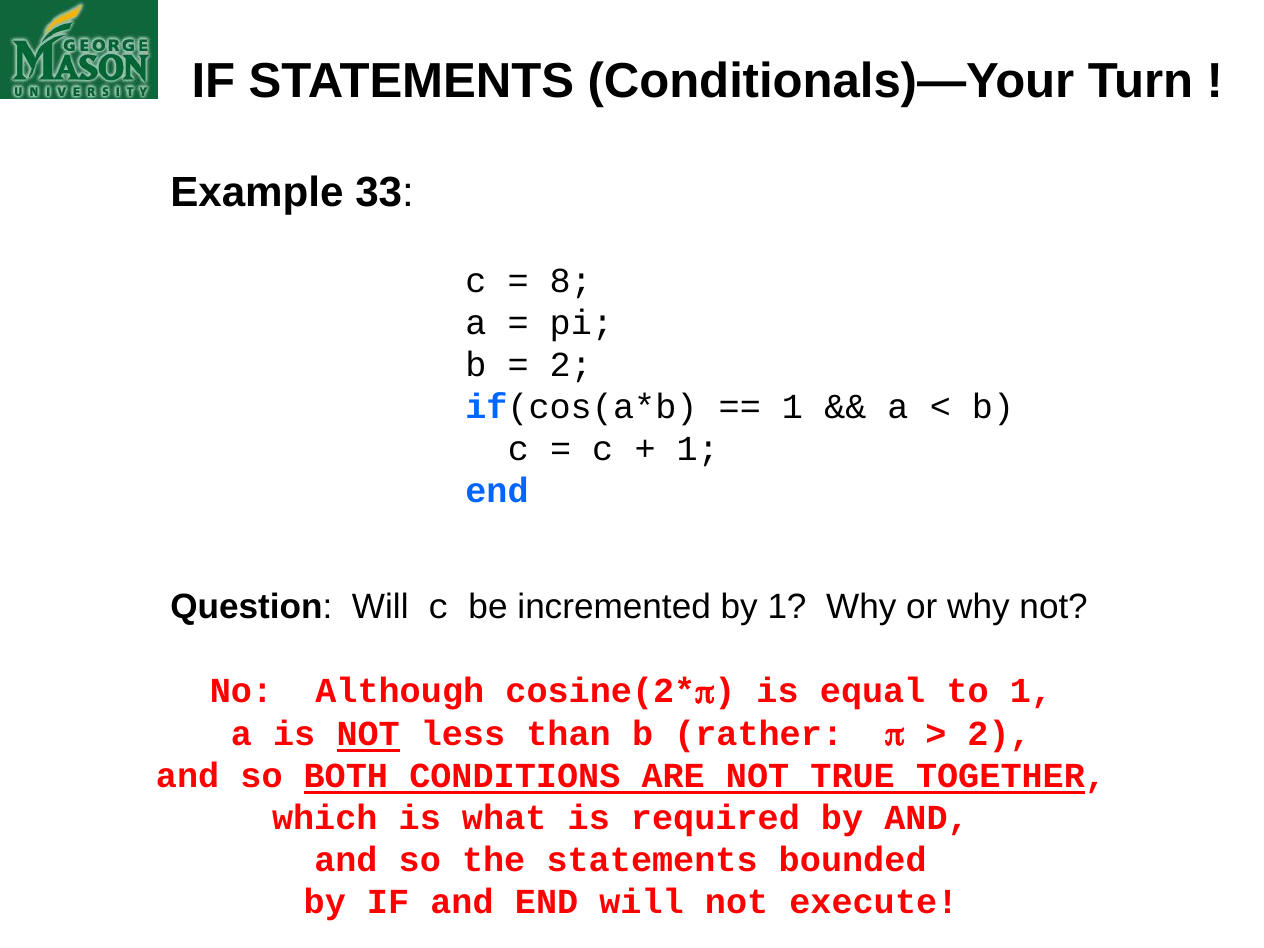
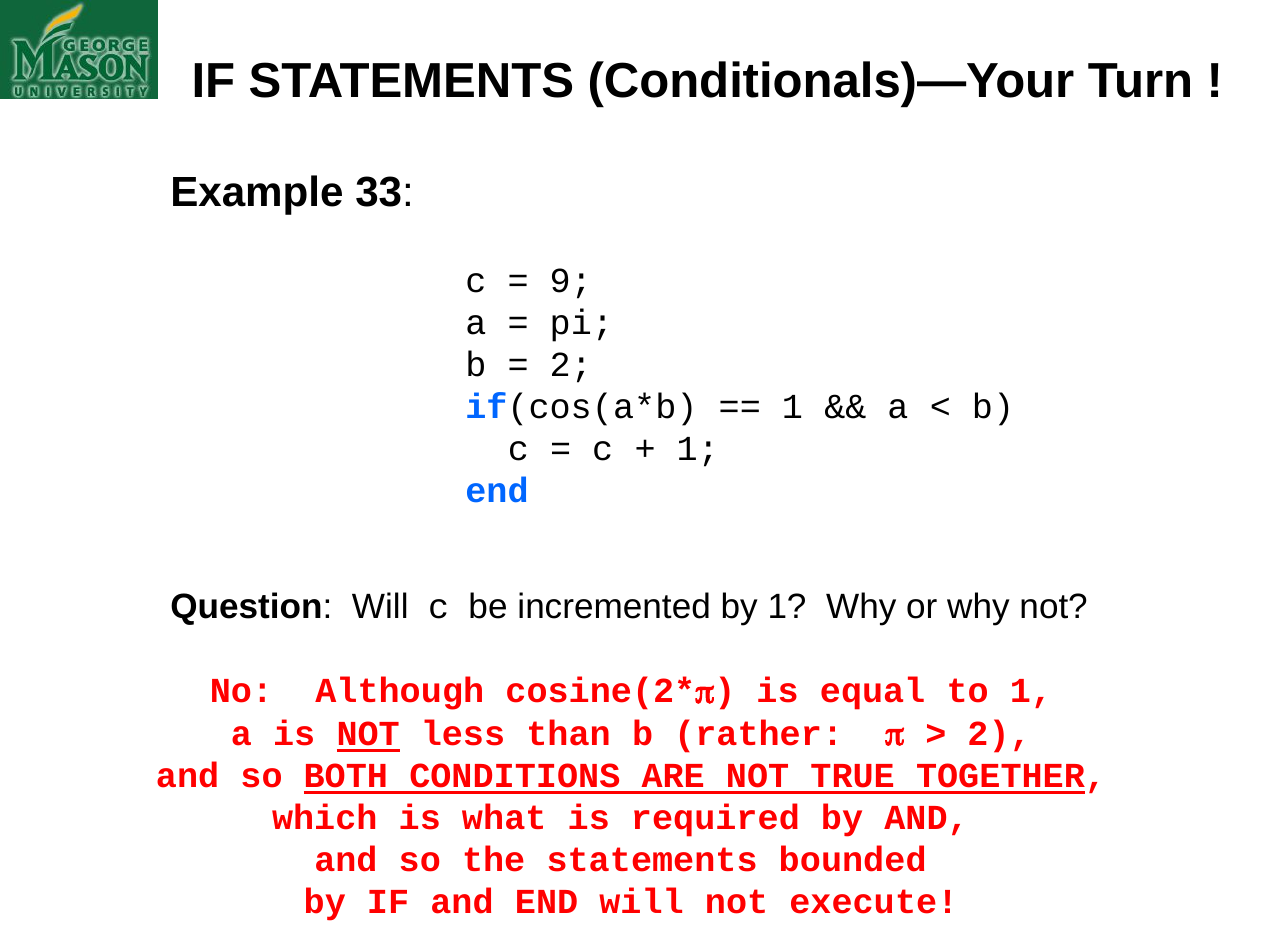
8: 8 -> 9
